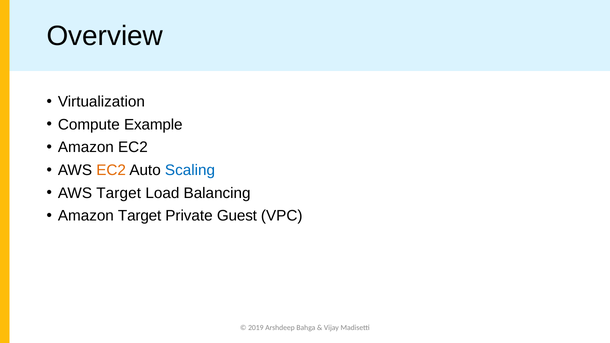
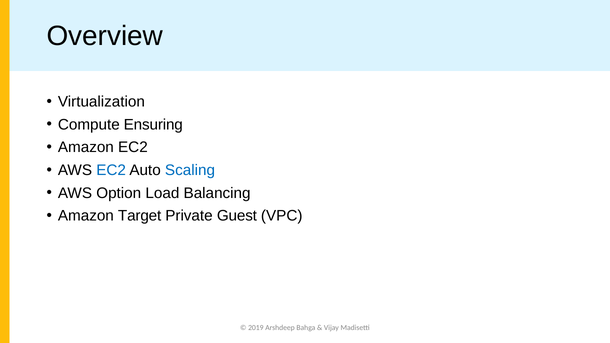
Example: Example -> Ensuring
EC2 at (111, 170) colour: orange -> blue
AWS Target: Target -> Option
